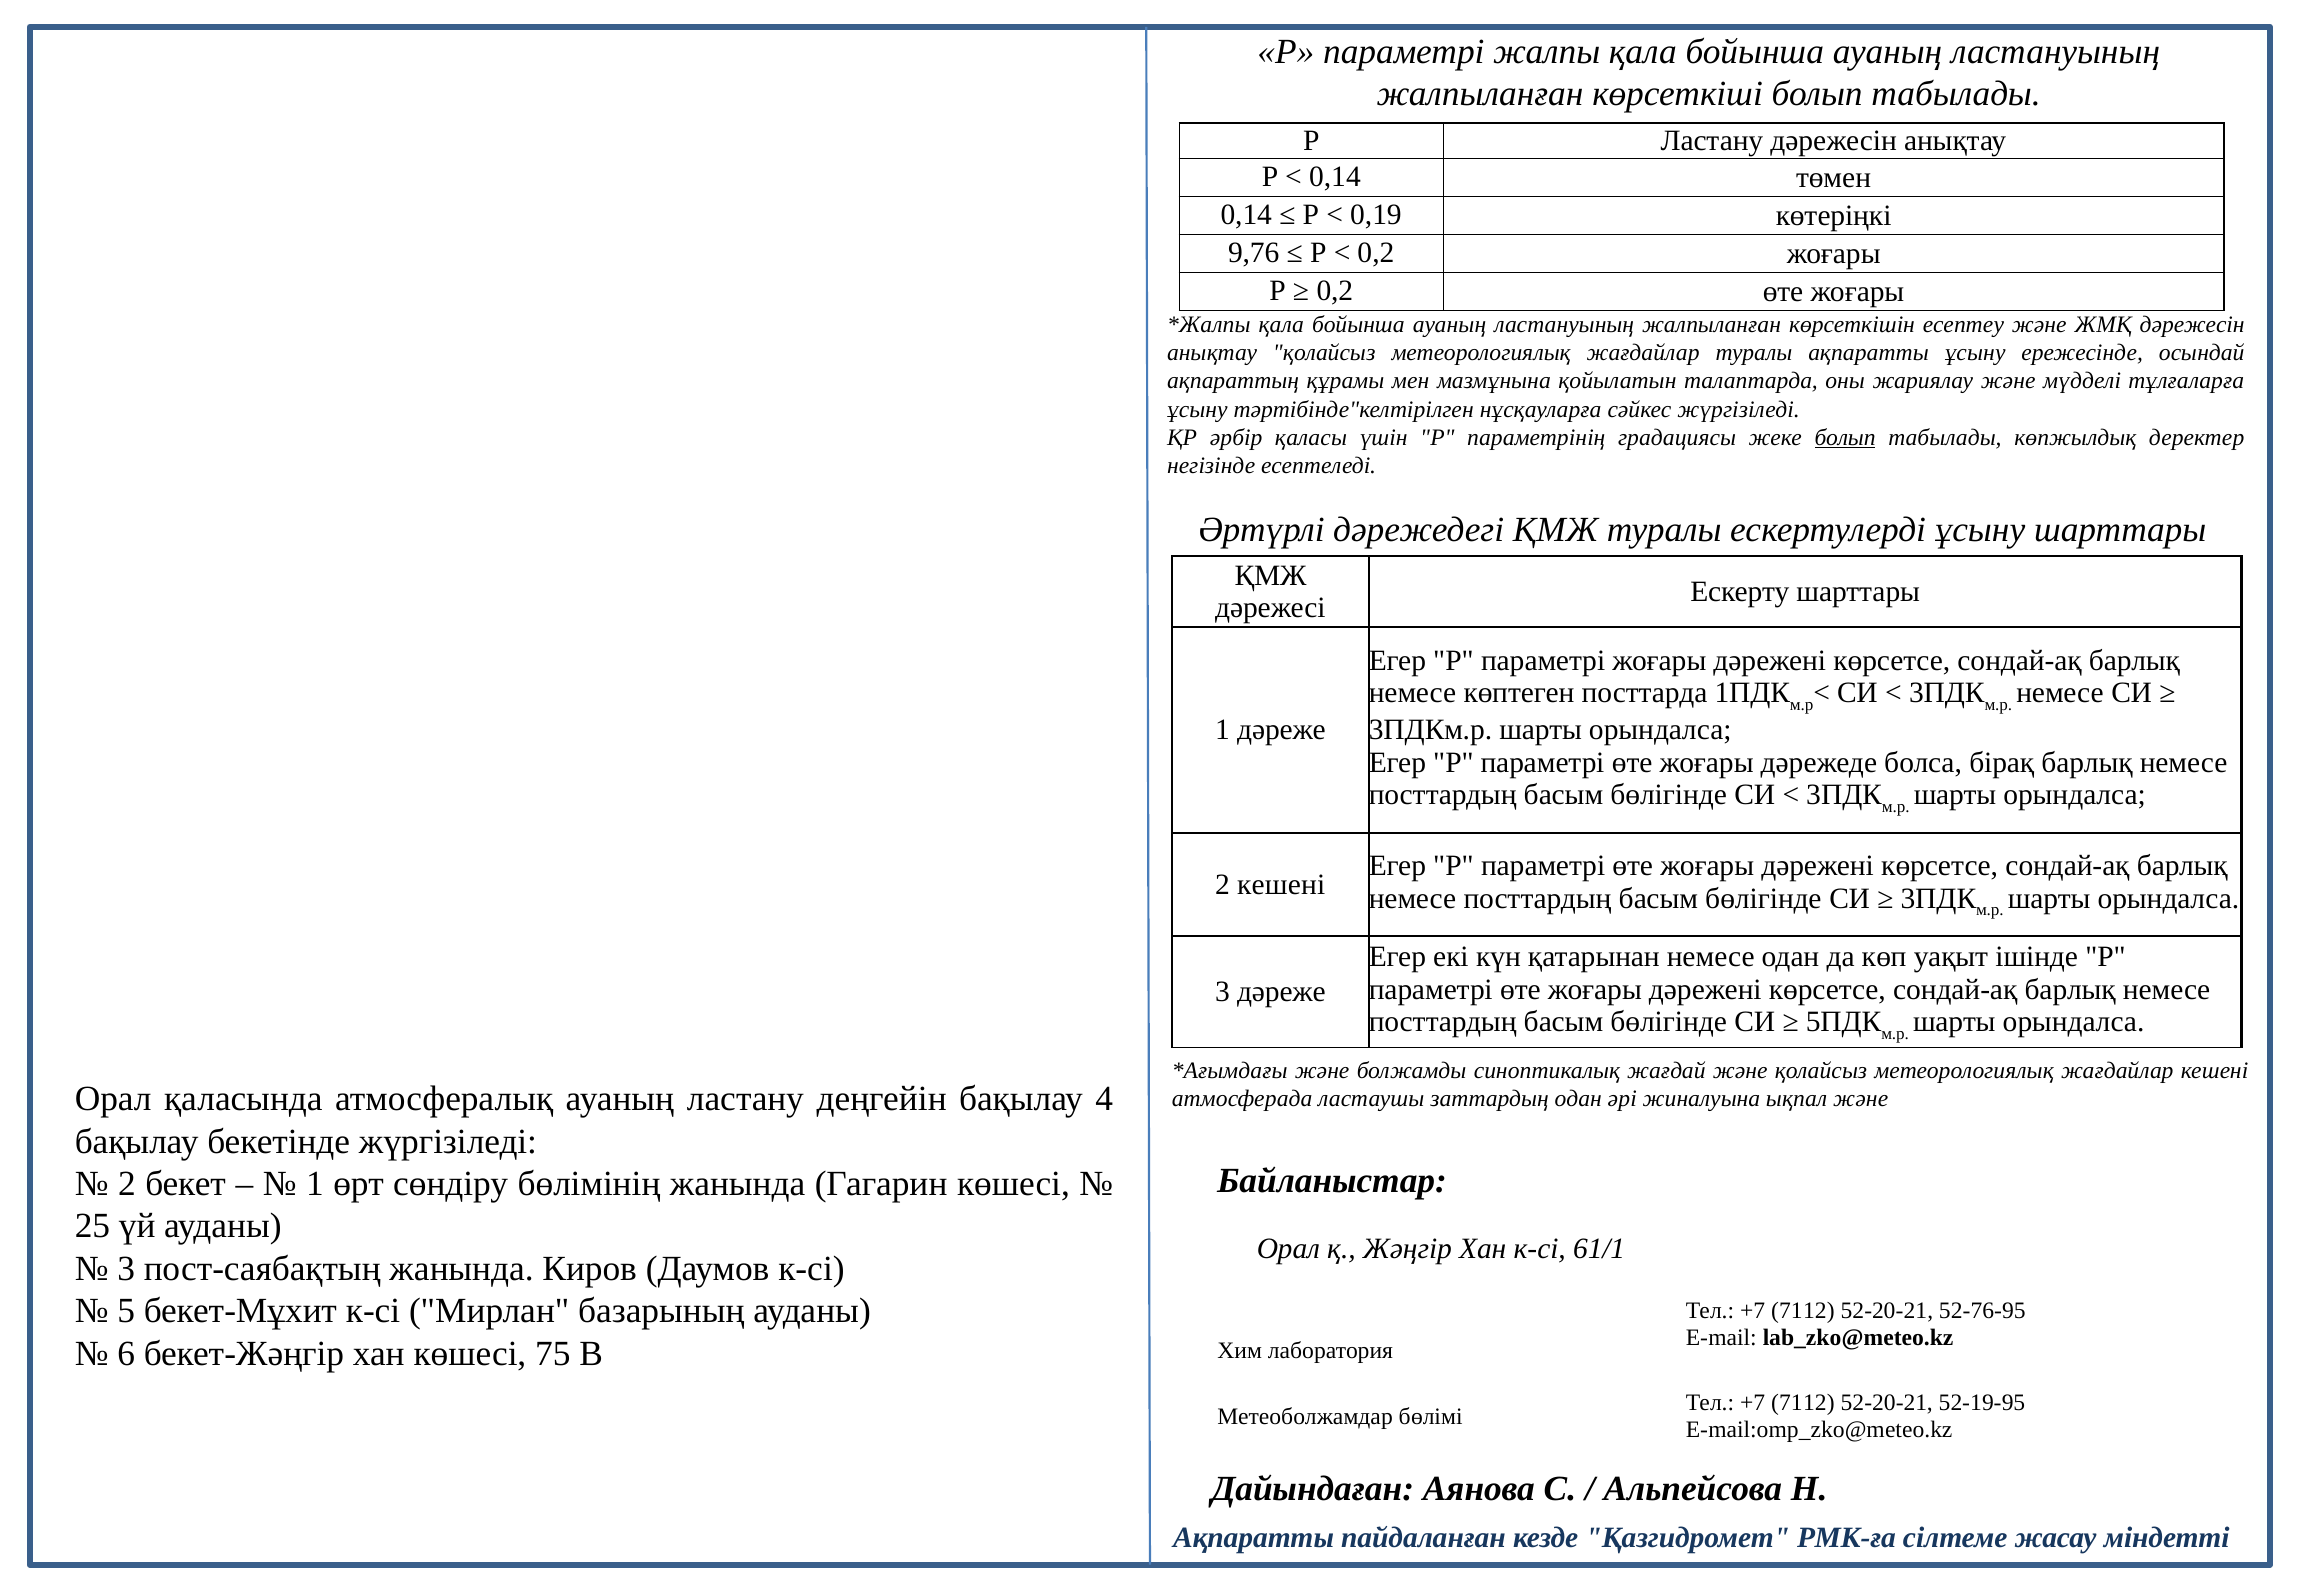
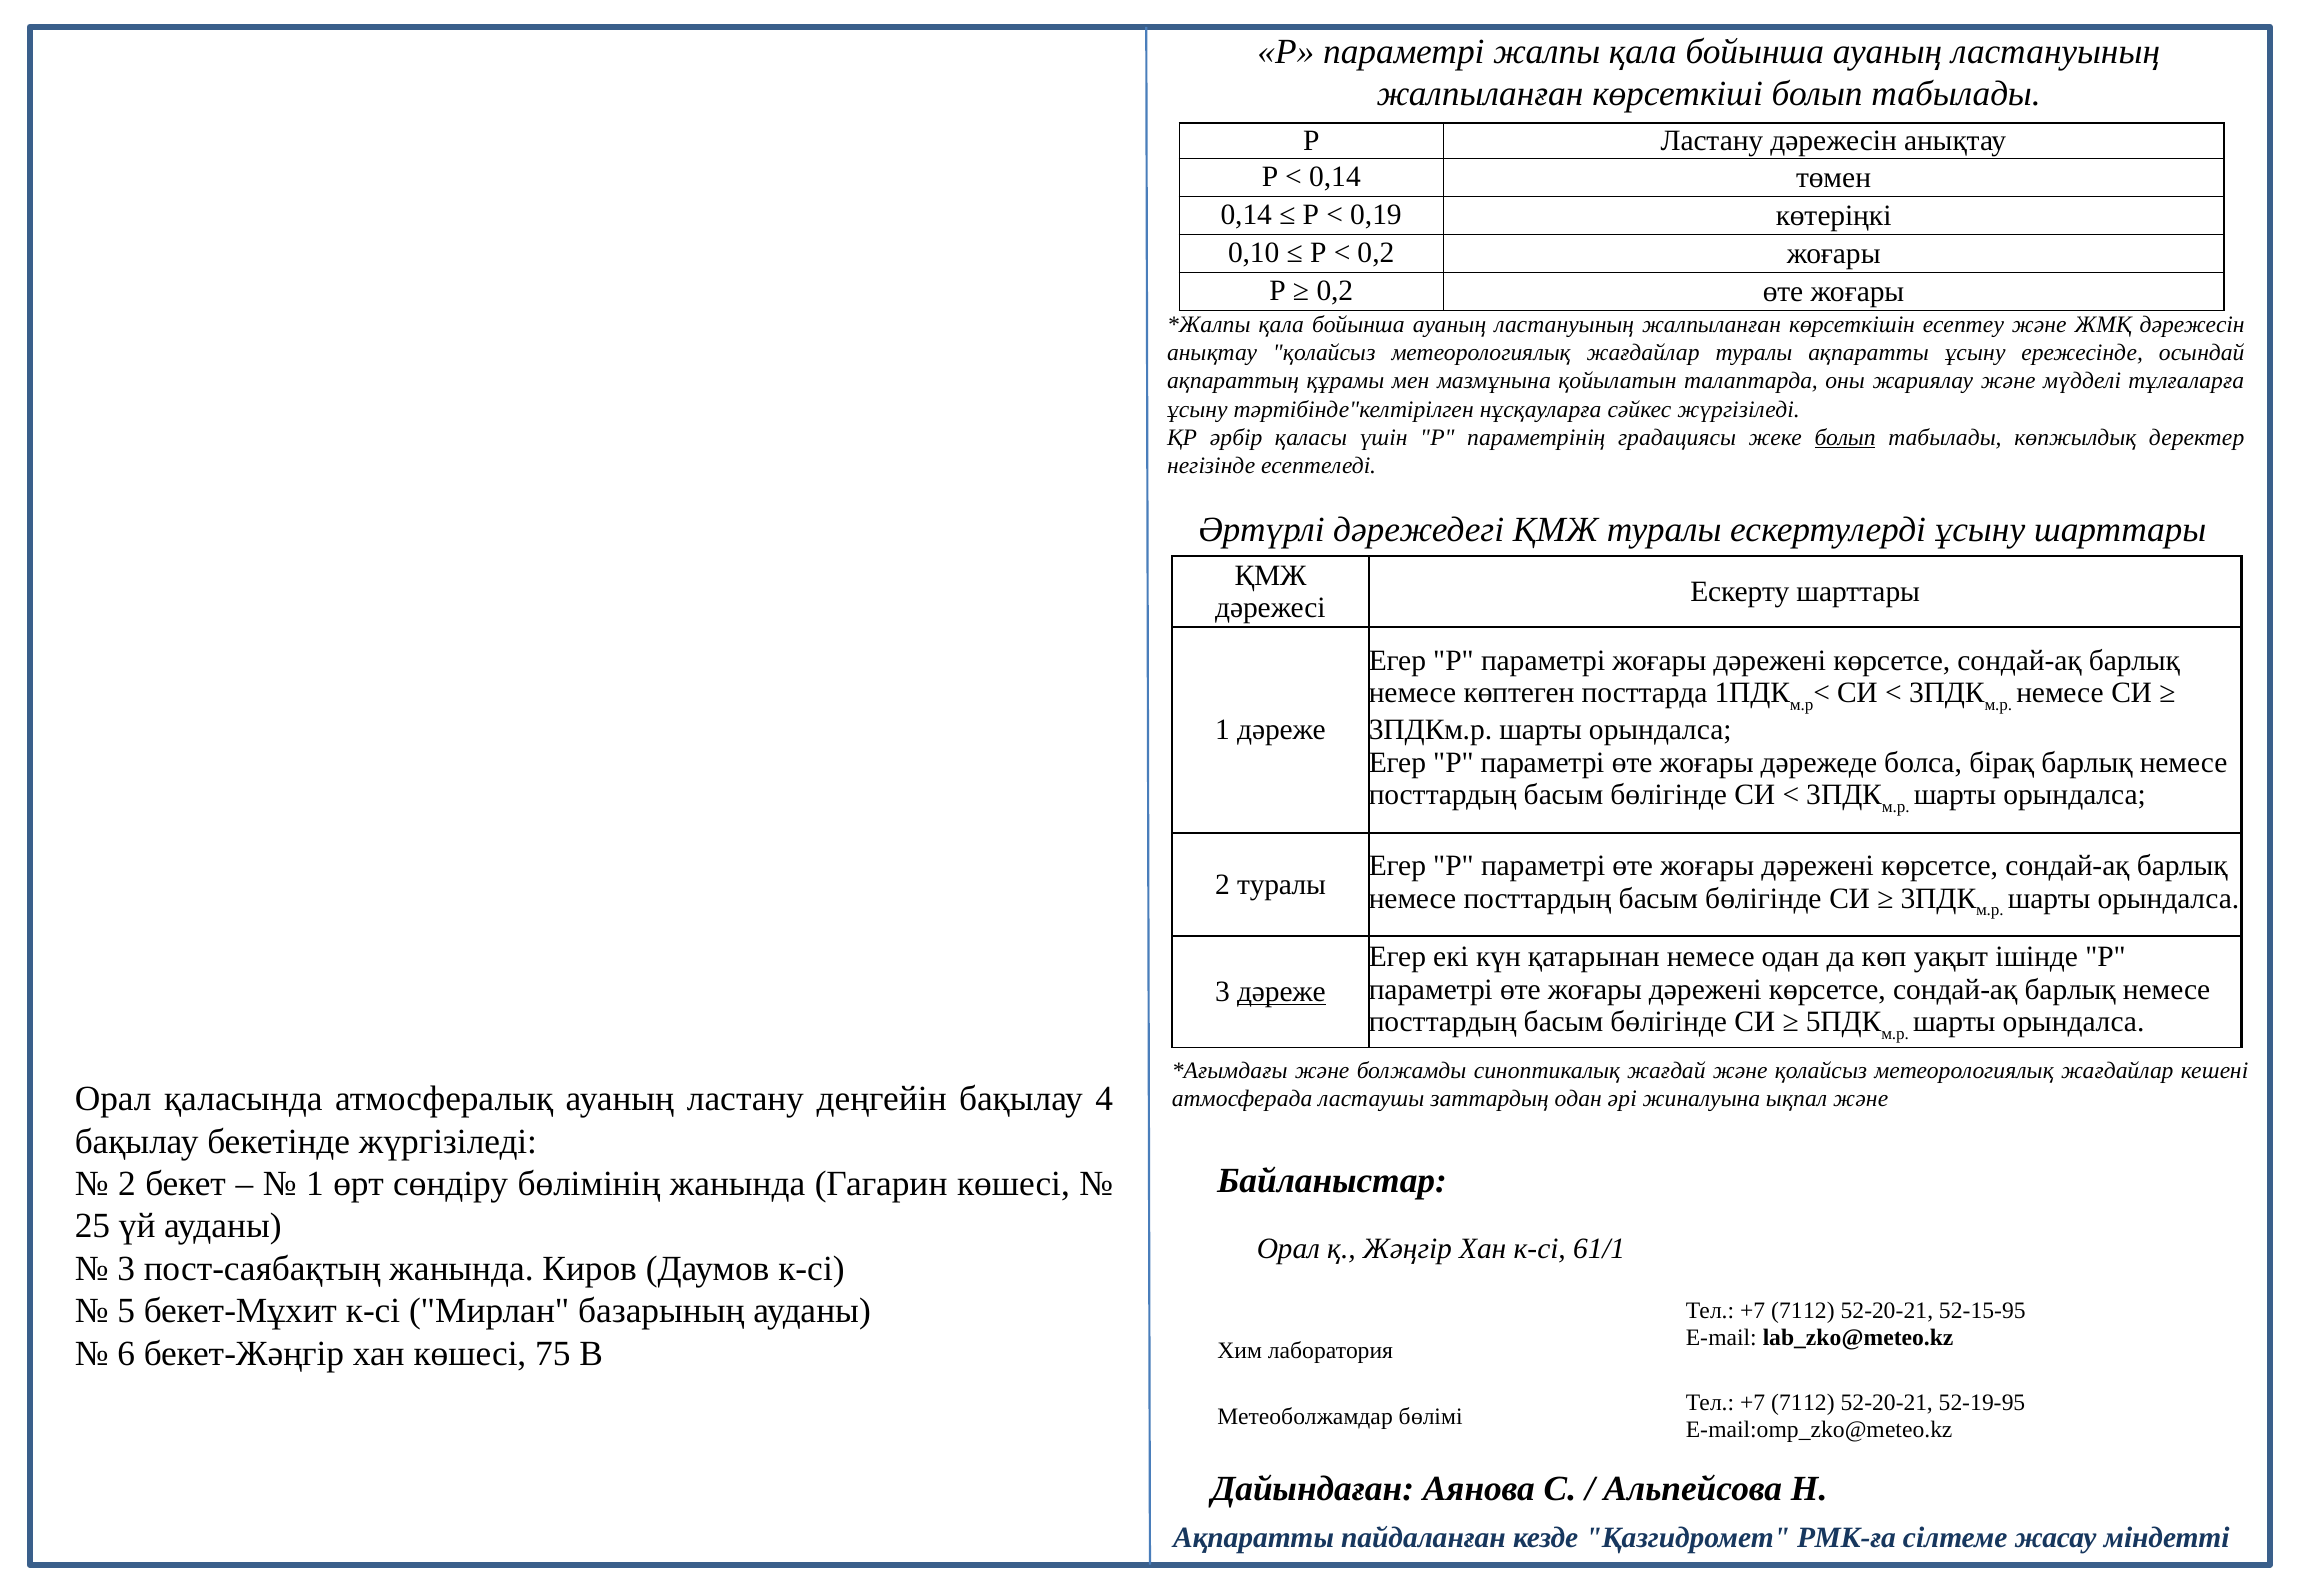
9,76: 9,76 -> 0,10
2 кешені: кешені -> туралы
дәреже at (1281, 992) underline: none -> present
52-76-95: 52-76-95 -> 52-15-95
